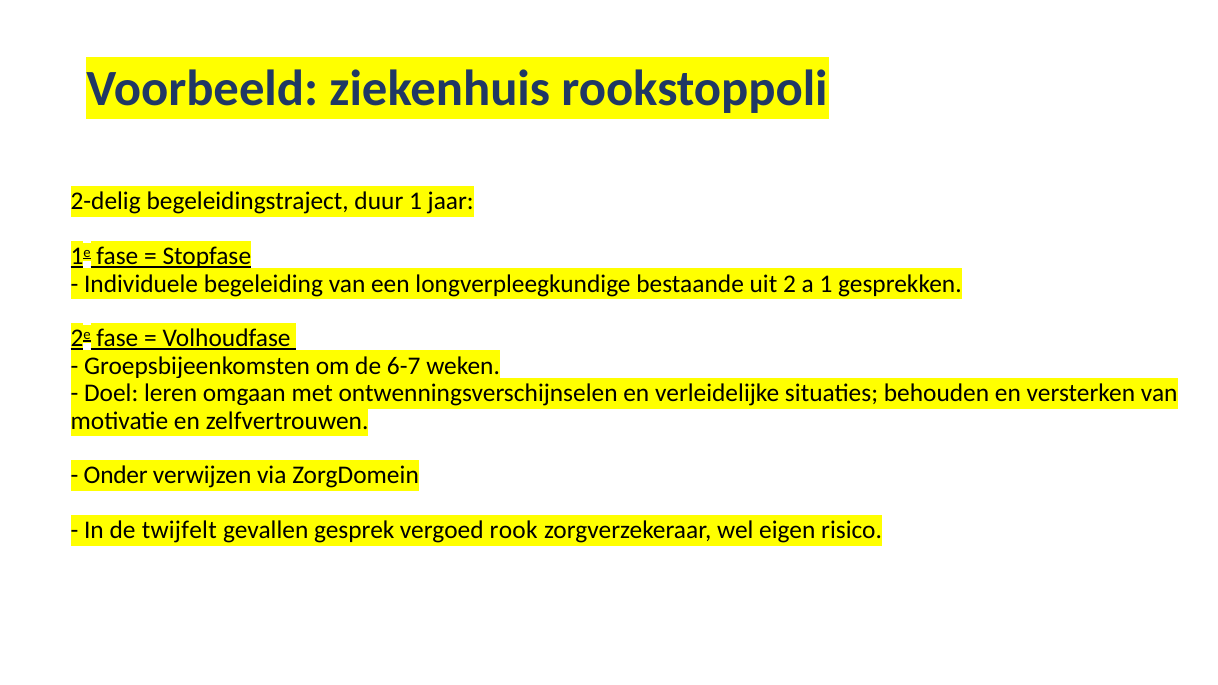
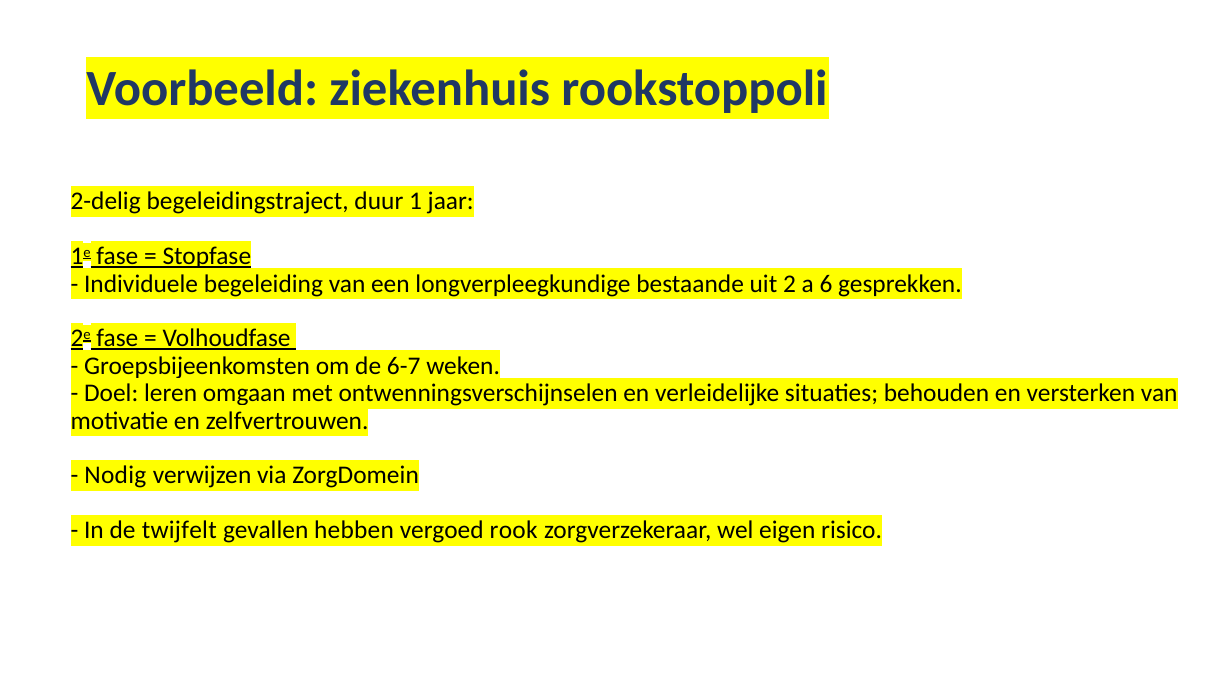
a 1: 1 -> 6
Onder: Onder -> Nodig
gesprek: gesprek -> hebben
